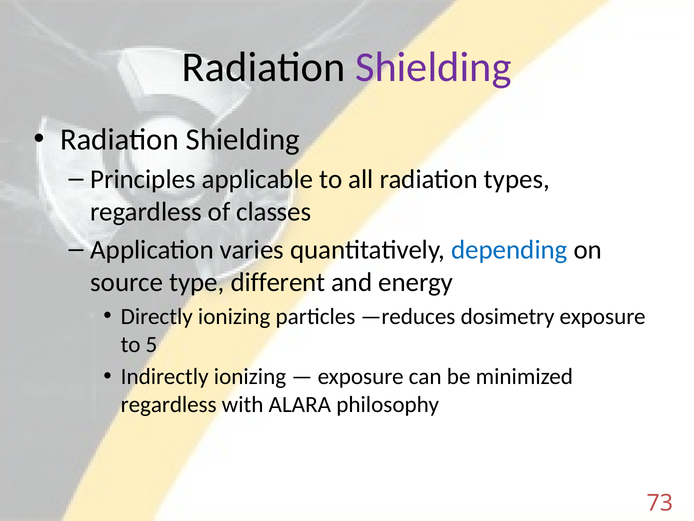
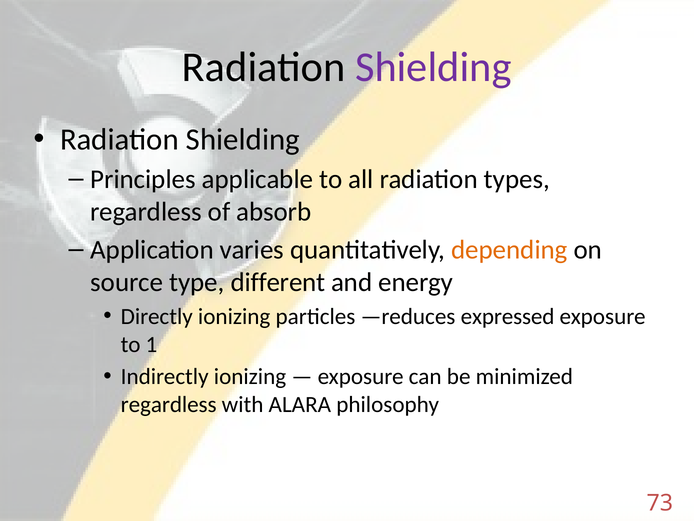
classes: classes -> absorb
depending colour: blue -> orange
dosimetry: dosimetry -> expressed
5: 5 -> 1
